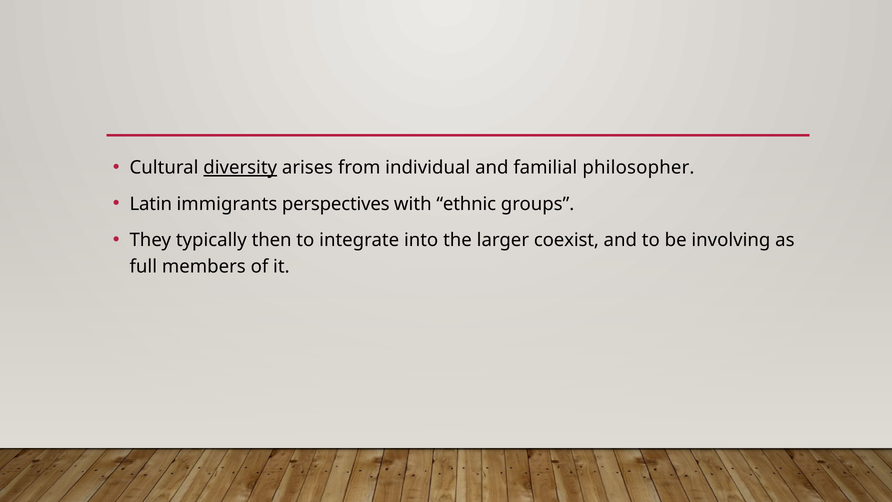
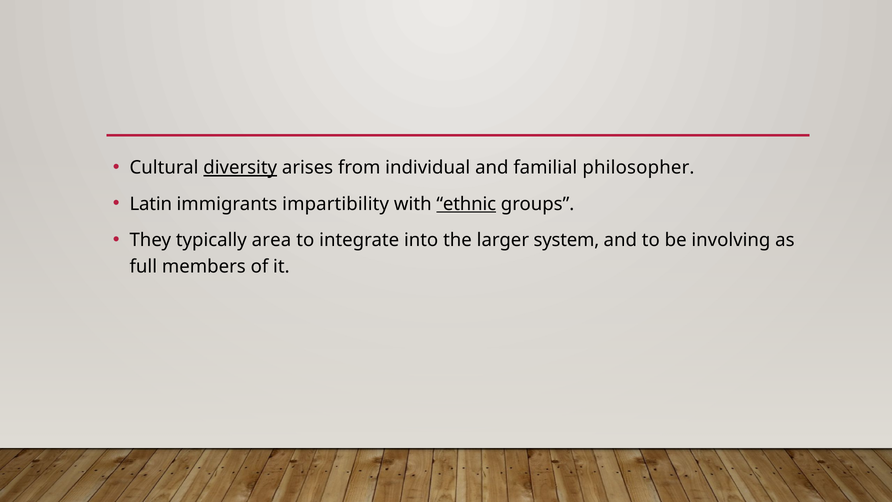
perspectives: perspectives -> impartibility
ethnic underline: none -> present
then: then -> area
coexist: coexist -> system
